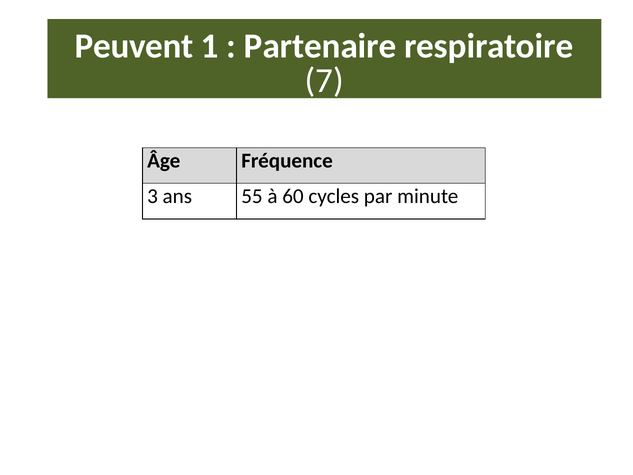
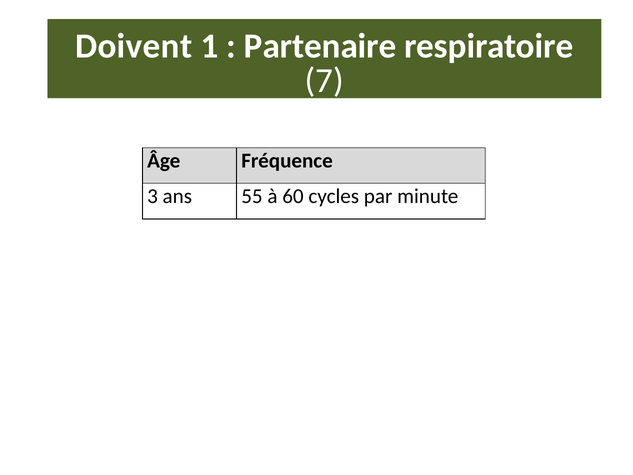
Peuvent: Peuvent -> Doivent
